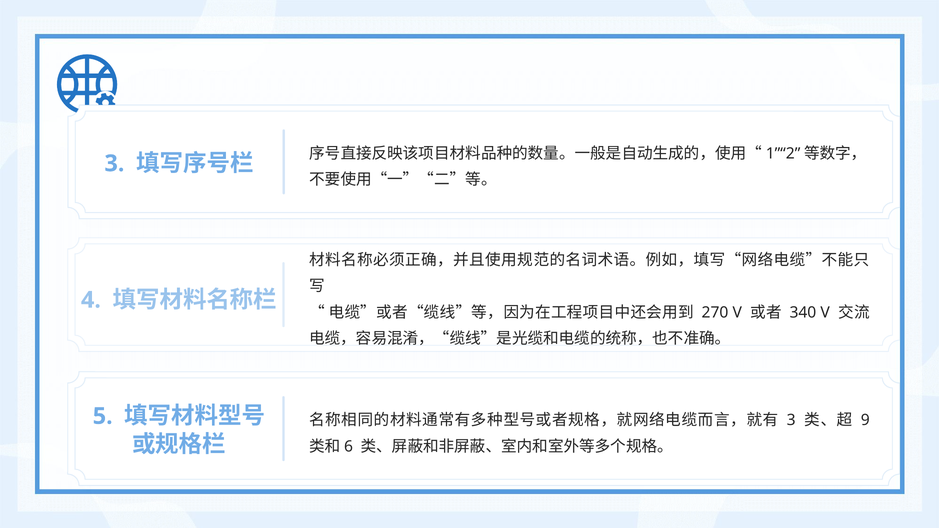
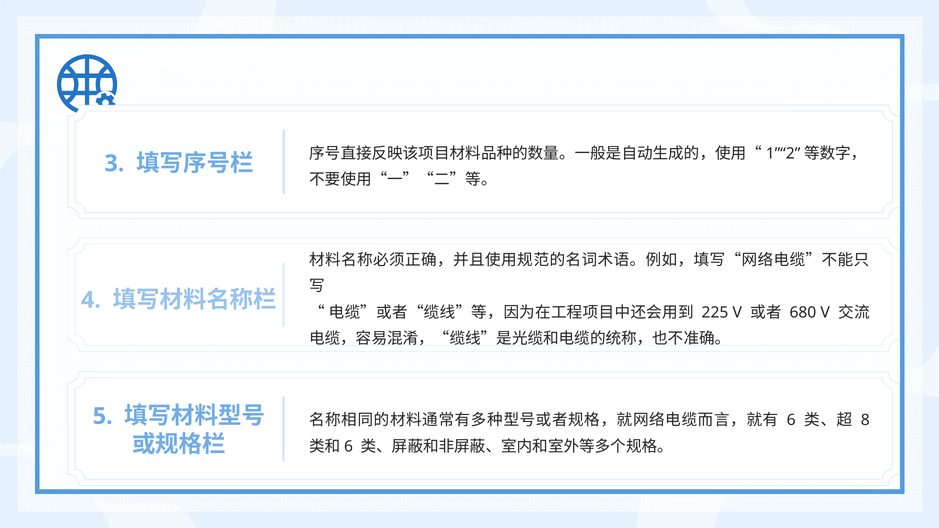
270: 270 -> 225
340: 340 -> 680
3 at (791, 420): 3 -> 6
9: 9 -> 8
